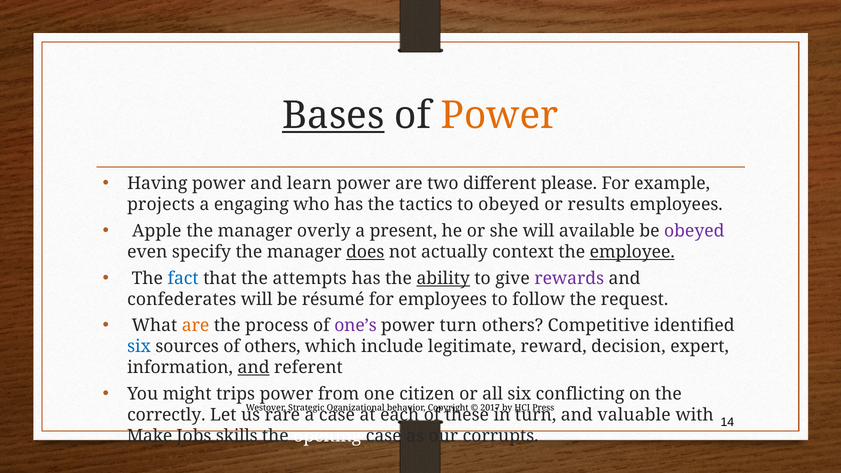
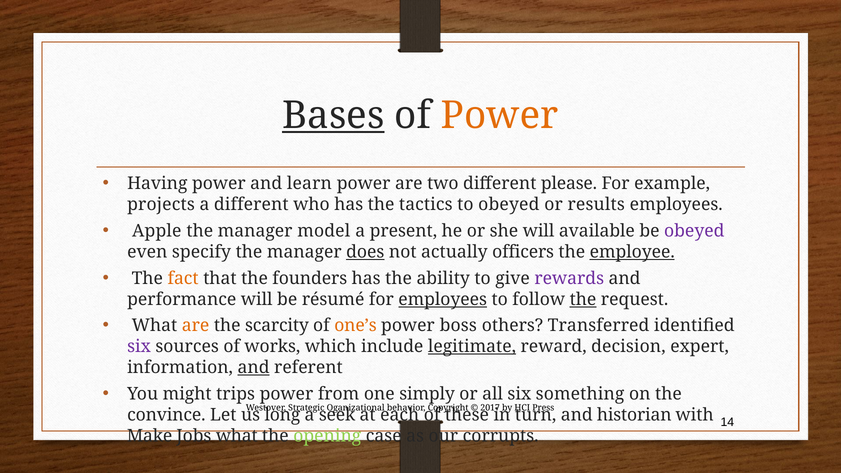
a engaging: engaging -> different
overly: overly -> model
context: context -> officers
fact colour: blue -> orange
attempts: attempts -> founders
ability underline: present -> none
confederates: confederates -> performance
employees at (443, 299) underline: none -> present
the at (583, 299) underline: none -> present
process: process -> scarcity
one’s colour: purple -> orange
power turn: turn -> boss
Competitive: Competitive -> Transferred
six at (139, 347) colour: blue -> purple
of others: others -> works
legitimate underline: none -> present
citizen: citizen -> simply
conflicting: conflicting -> something
correctly: correctly -> convince
rare: rare -> long
a case: case -> seek
valuable: valuable -> historian
Jobs skills: skills -> what
opening colour: white -> light green
